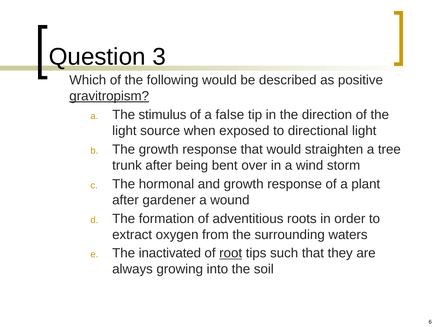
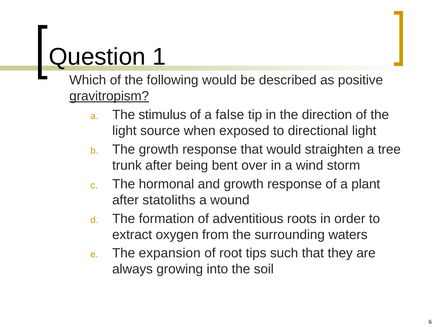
3: 3 -> 1
gardener: gardener -> statoliths
inactivated: inactivated -> expansion
root underline: present -> none
